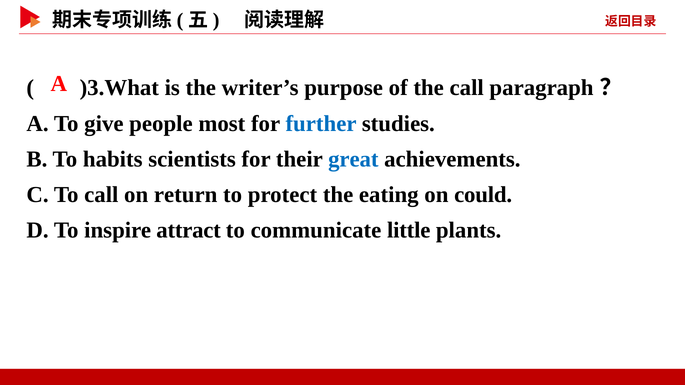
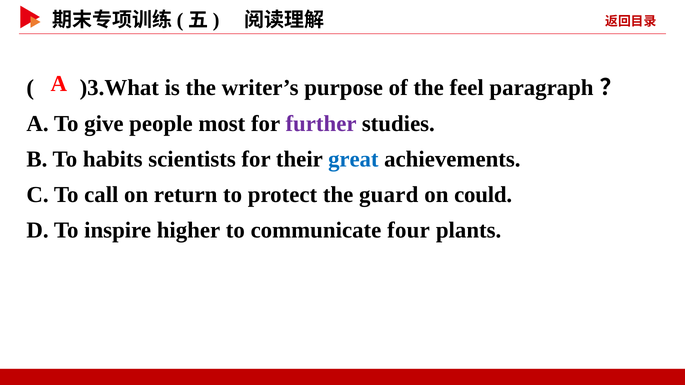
the call: call -> feel
further colour: blue -> purple
eating: eating -> guard
attract: attract -> higher
little: little -> four
